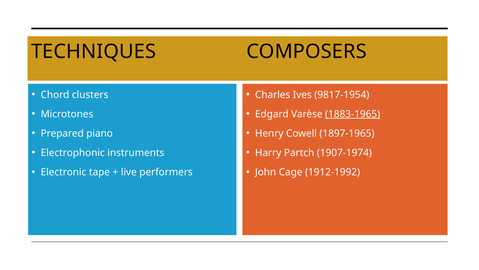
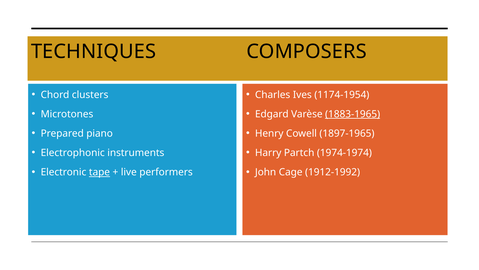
9817-1954: 9817-1954 -> 1174-1954
1907-1974: 1907-1974 -> 1974-1974
tape underline: none -> present
